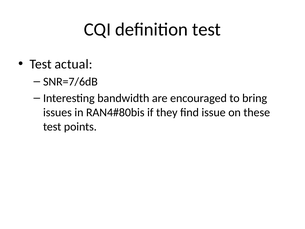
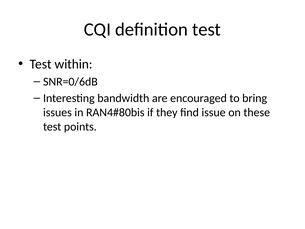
actual: actual -> within
SNR=7/6dB: SNR=7/6dB -> SNR=0/6dB
